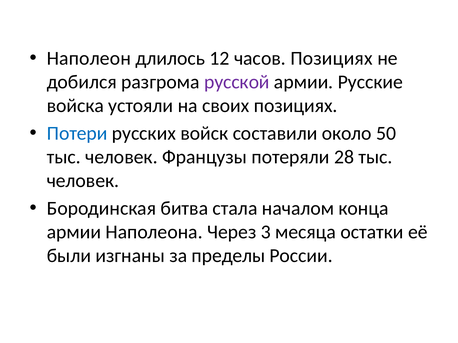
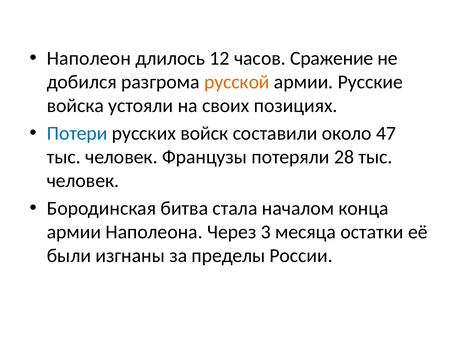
часов Позициях: Позициях -> Сражение
русской colour: purple -> orange
50: 50 -> 47
